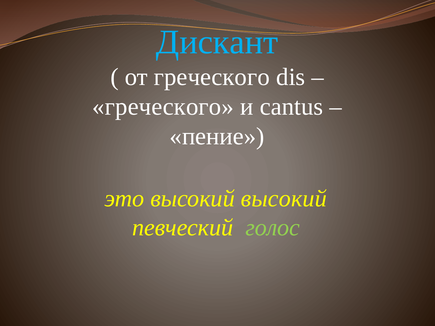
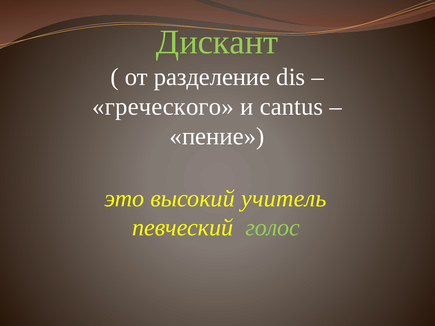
Дискант colour: light blue -> light green
от греческого: греческого -> разделение
высокий высокий: высокий -> учитель
